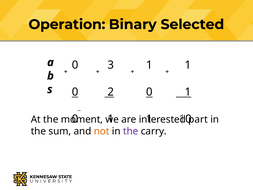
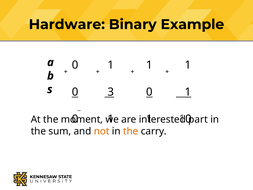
Operation: Operation -> Hardware
Selected: Selected -> Example
3 at (111, 65): 3 -> 1
2: 2 -> 3
the at (131, 131) colour: purple -> orange
